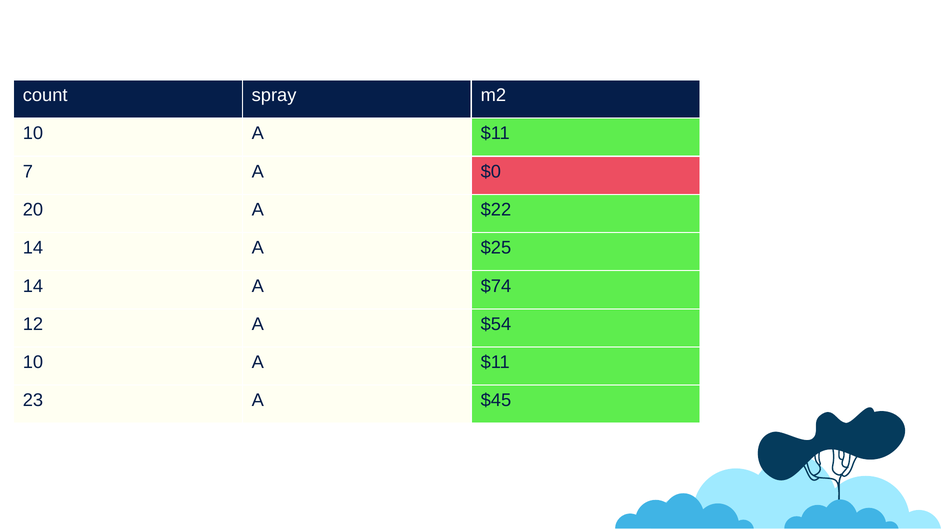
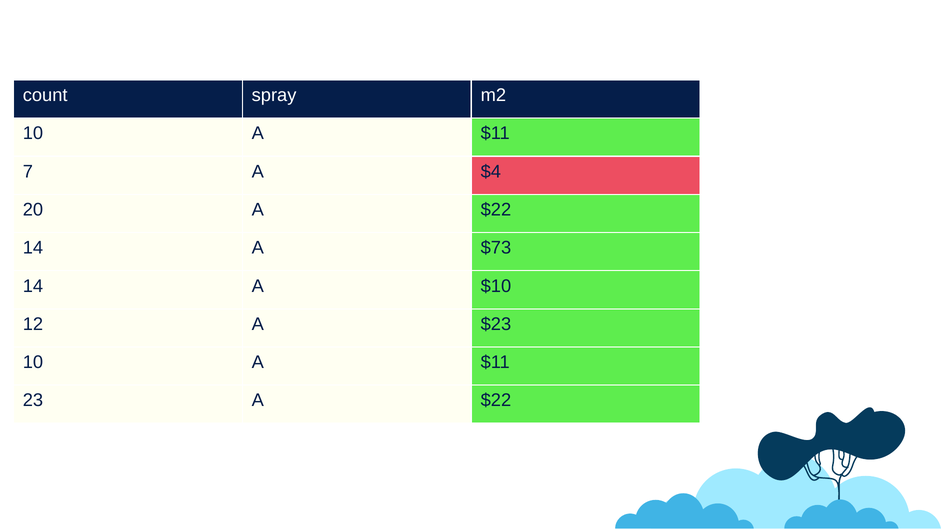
$0: $0 -> $4
$25: $25 -> $73
$74: $74 -> $10
$54: $54 -> $23
23 A $45: $45 -> $22
